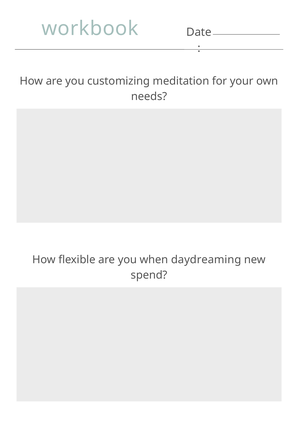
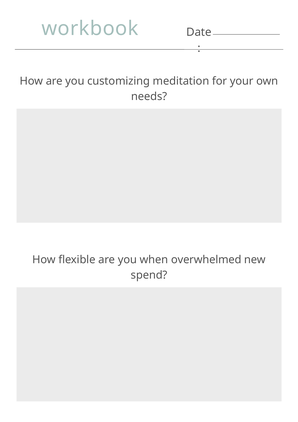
daydreaming: daydreaming -> overwhelmed
